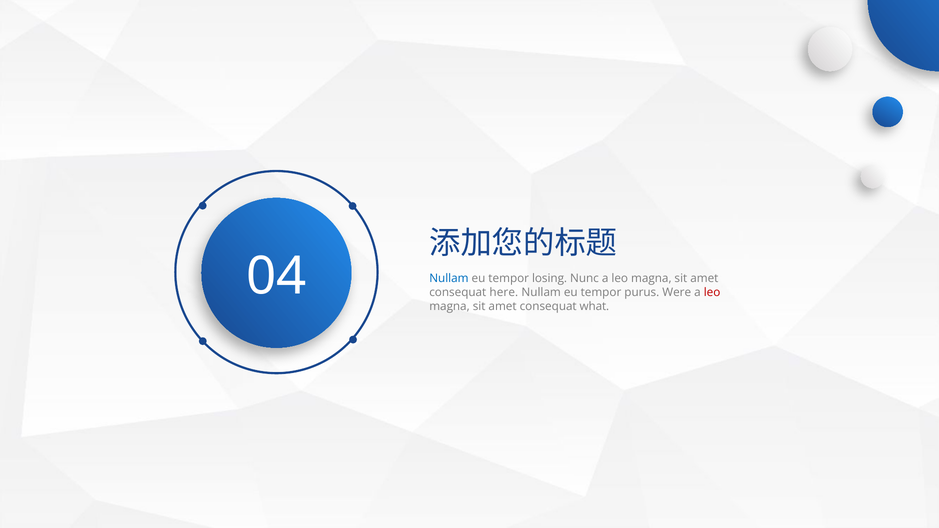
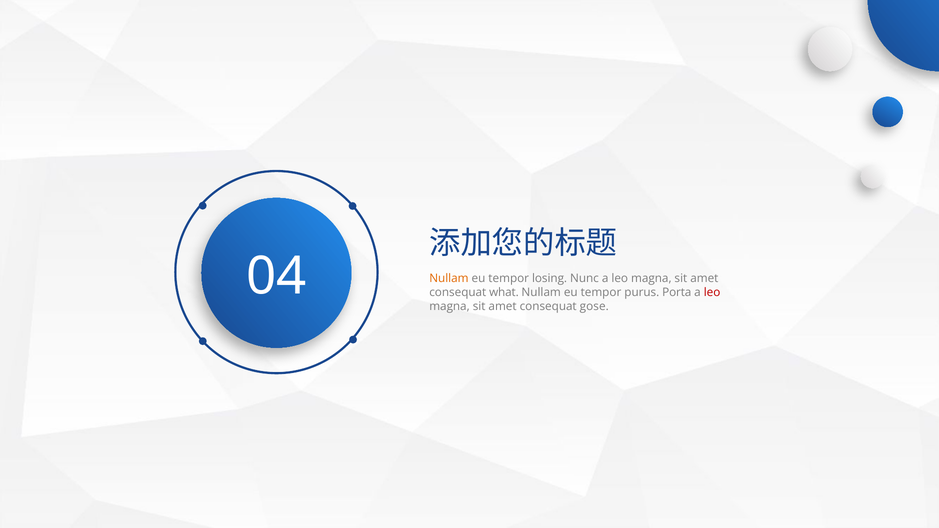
Nullam at (449, 278) colour: blue -> orange
here: here -> what
Were: Were -> Porta
what: what -> gose
